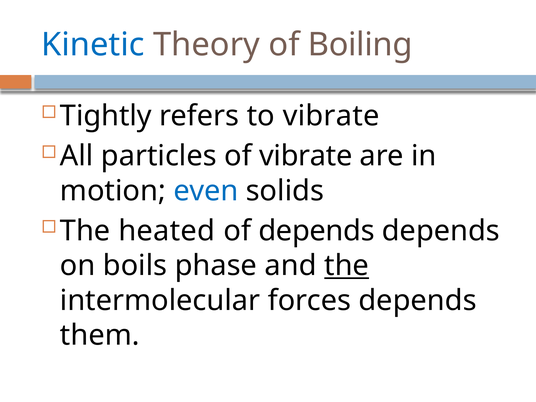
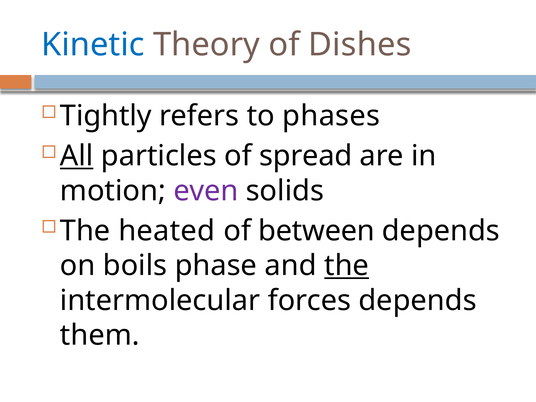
Boiling: Boiling -> Dishes
to vibrate: vibrate -> phases
All underline: none -> present
of vibrate: vibrate -> spread
even colour: blue -> purple
of depends: depends -> between
